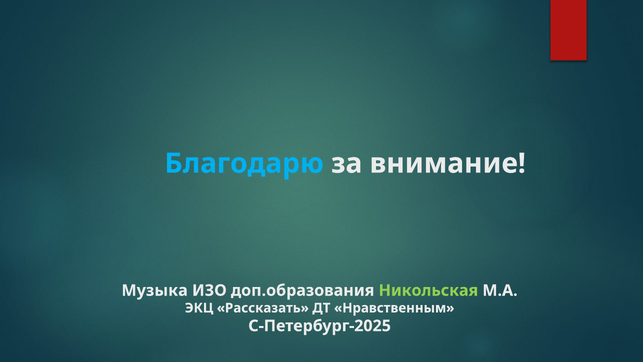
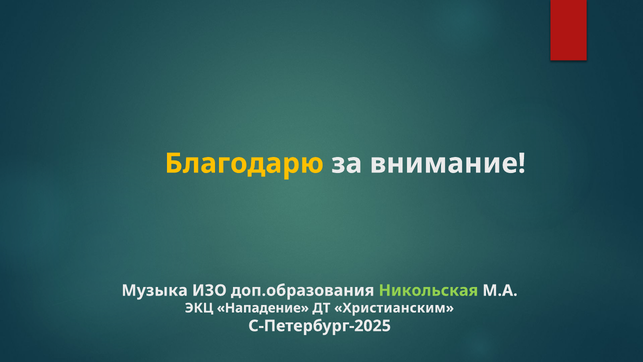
Благодарю colour: light blue -> yellow
Рассказать: Рассказать -> Нападение
Нравственным: Нравственным -> Христианским
